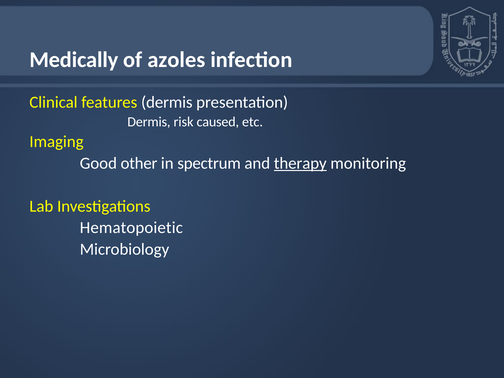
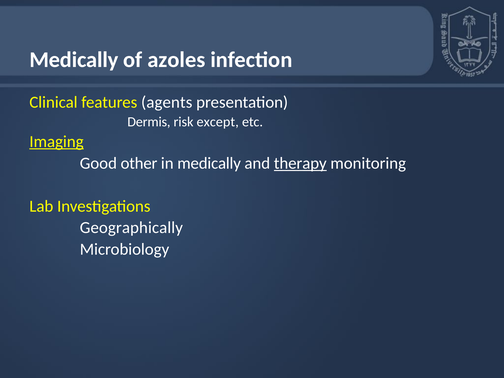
features dermis: dermis -> agents
caused: caused -> except
Imaging underline: none -> present
in spectrum: spectrum -> medically
Hematopoietic: Hematopoietic -> Geographically
